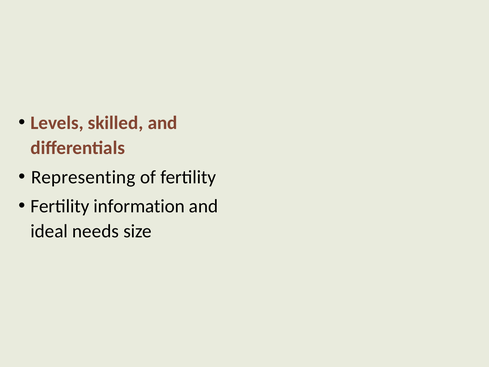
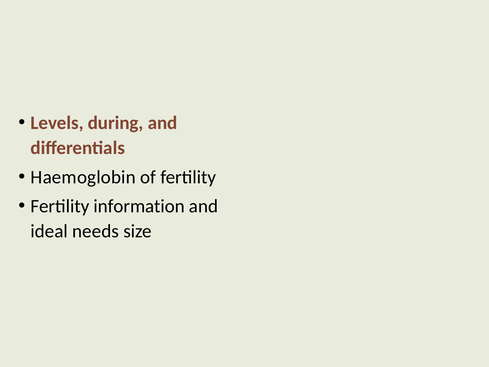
skilled: skilled -> during
Representing: Representing -> Haemoglobin
